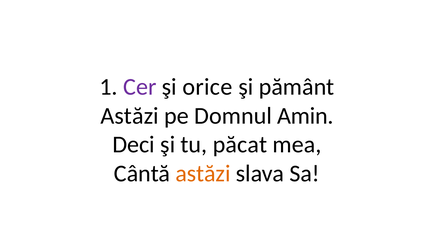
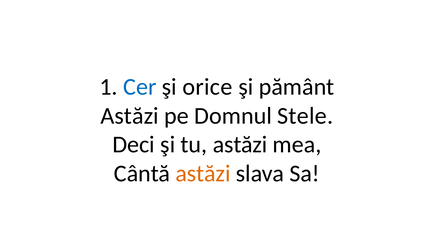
Cer colour: purple -> blue
Amin: Amin -> Stele
tu păcat: păcat -> astăzi
